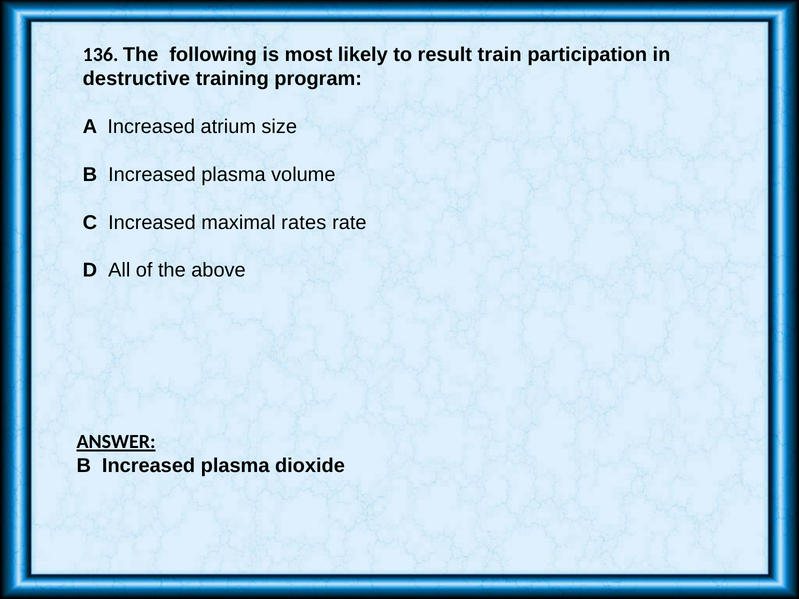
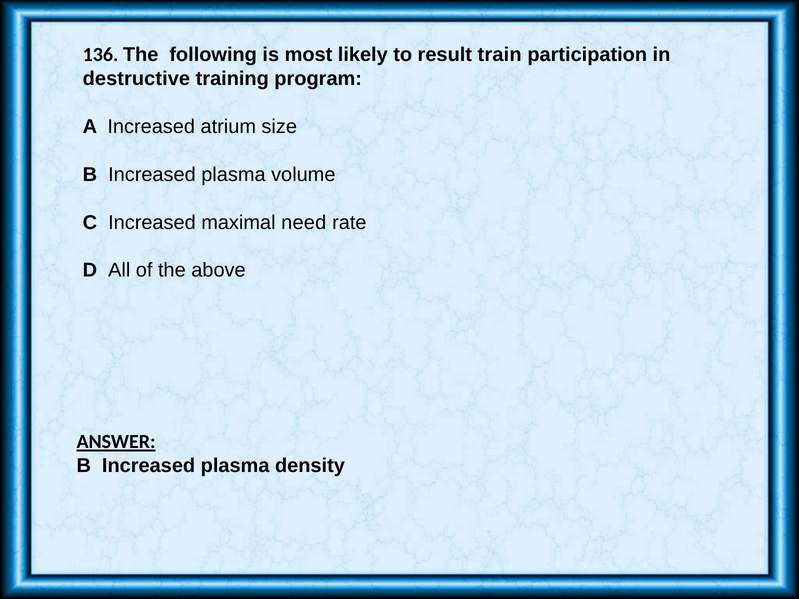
rates: rates -> need
dioxide: dioxide -> density
